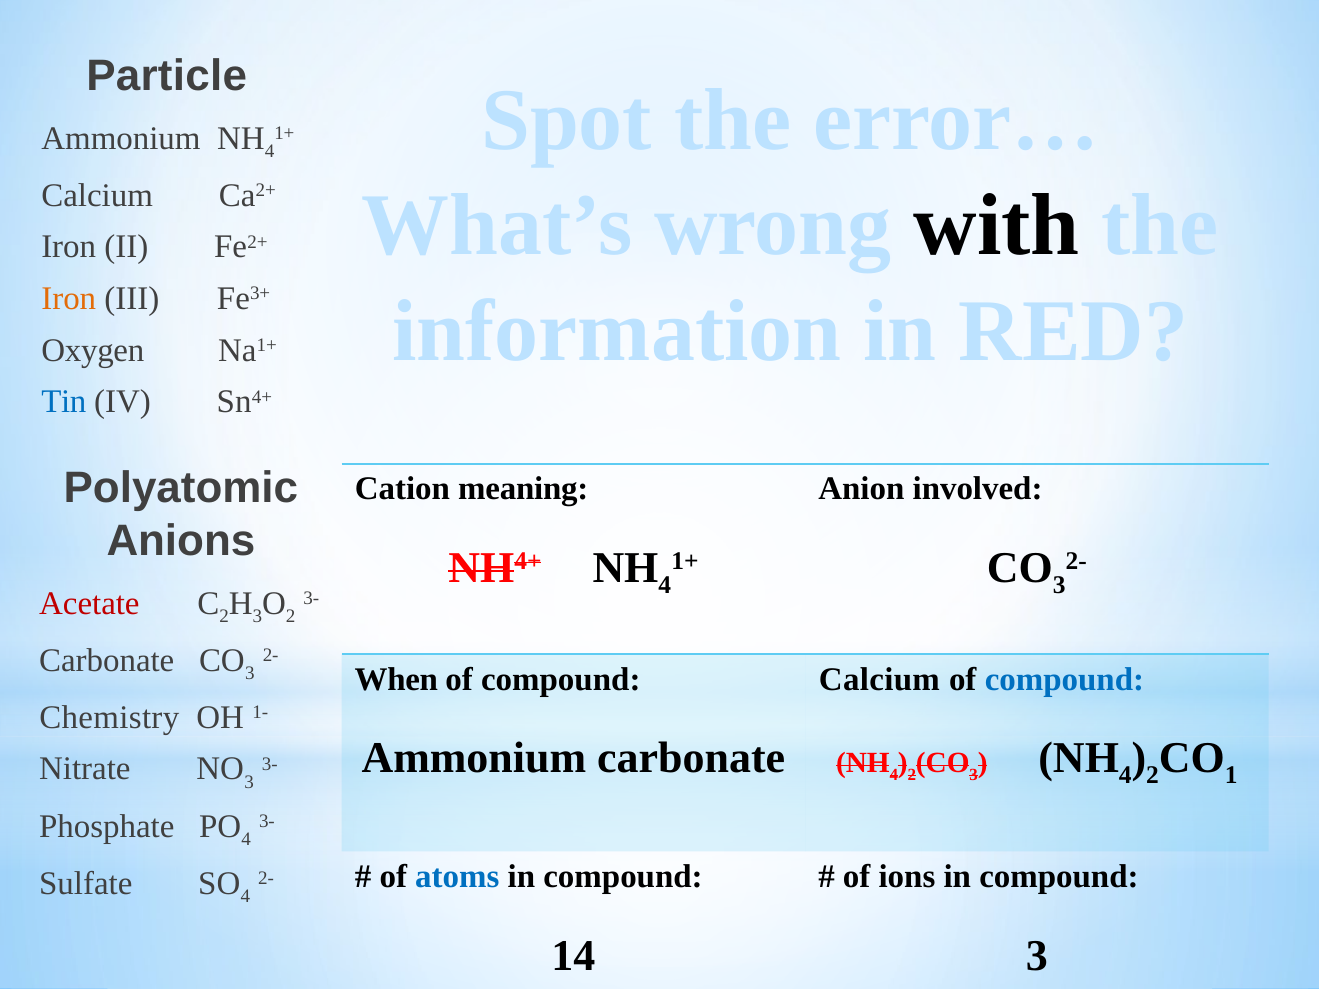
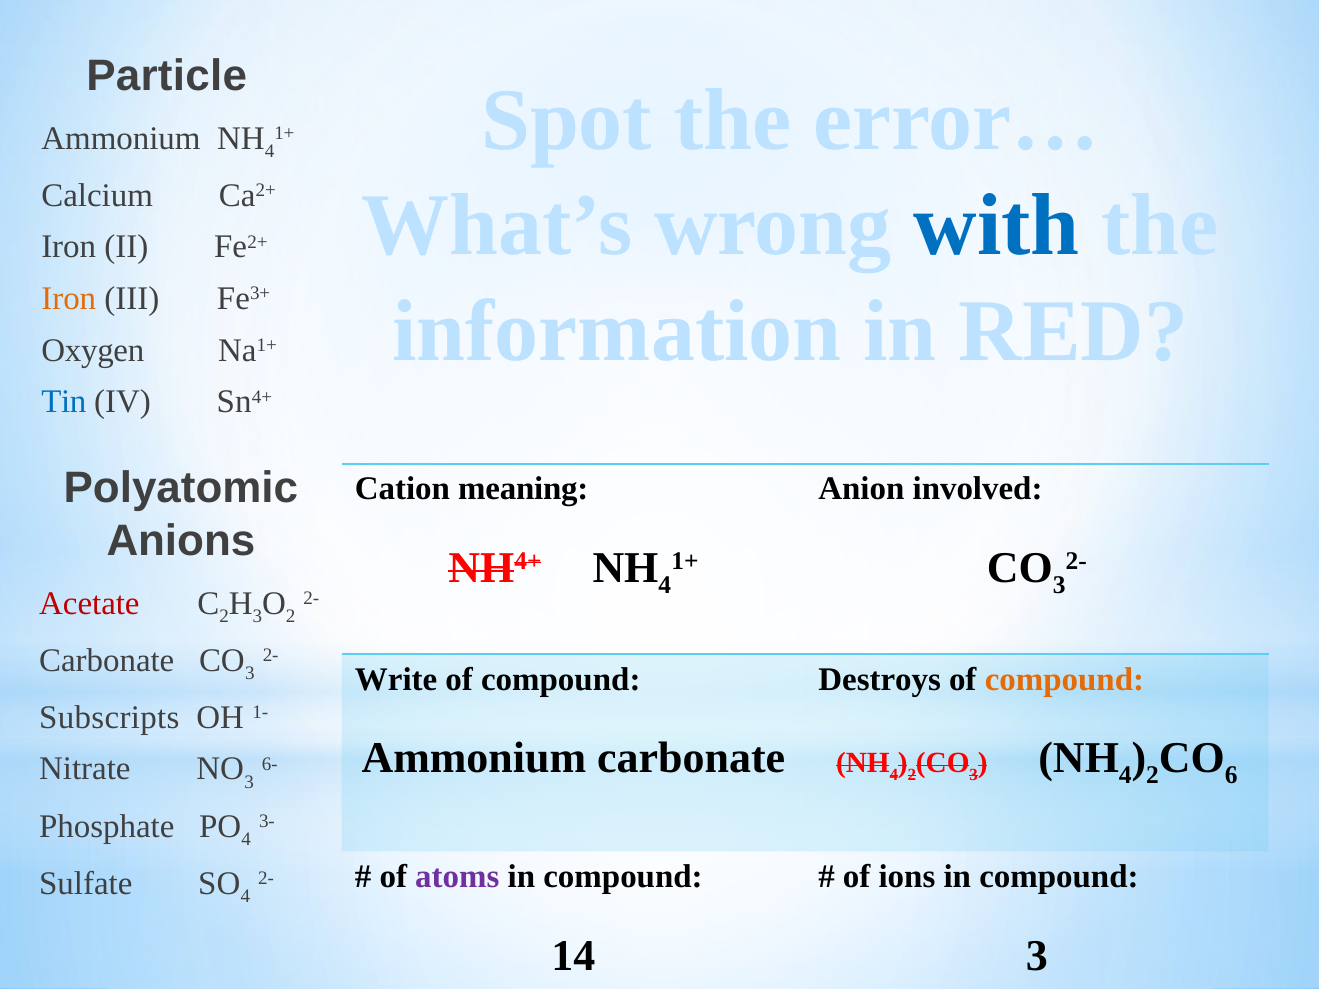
with colour: black -> blue
3- at (311, 598): 3- -> 2-
When: When -> Write
Calcium at (879, 679): Calcium -> Destroys
compound at (1064, 679) colour: blue -> orange
Chemistry: Chemistry -> Subscripts
1: 1 -> 6
3- at (270, 764): 3- -> 6-
atoms colour: blue -> purple
